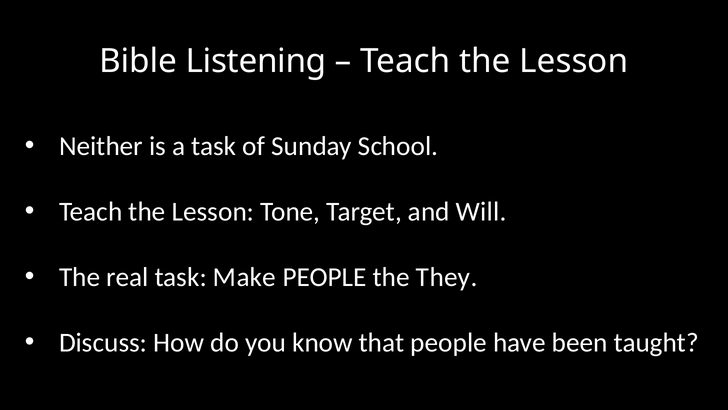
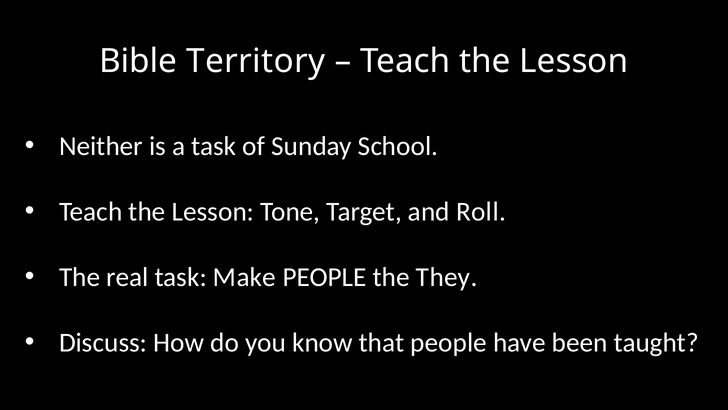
Listening: Listening -> Territory
Will: Will -> Roll
